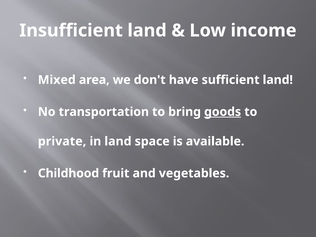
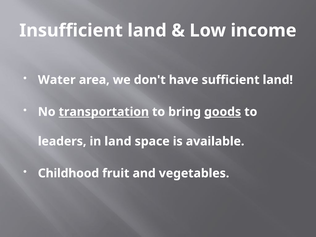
Mixed: Mixed -> Water
transportation underline: none -> present
private: private -> leaders
